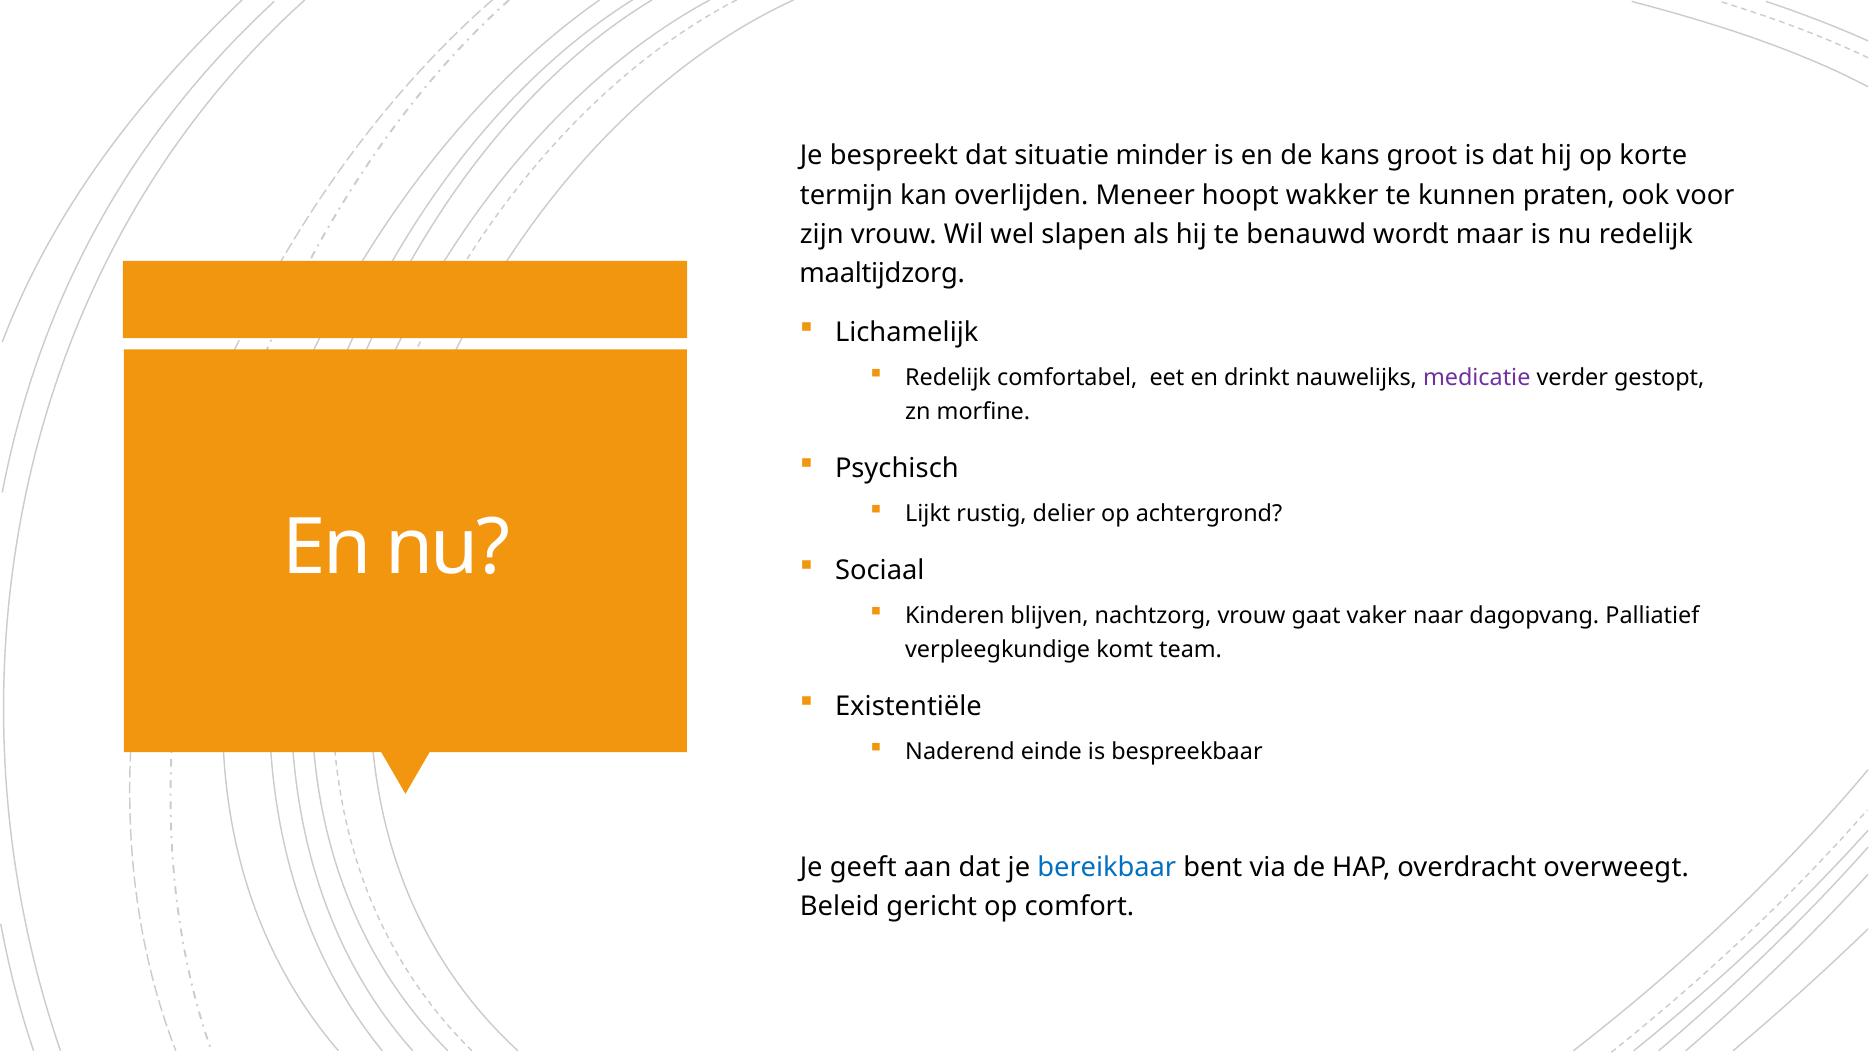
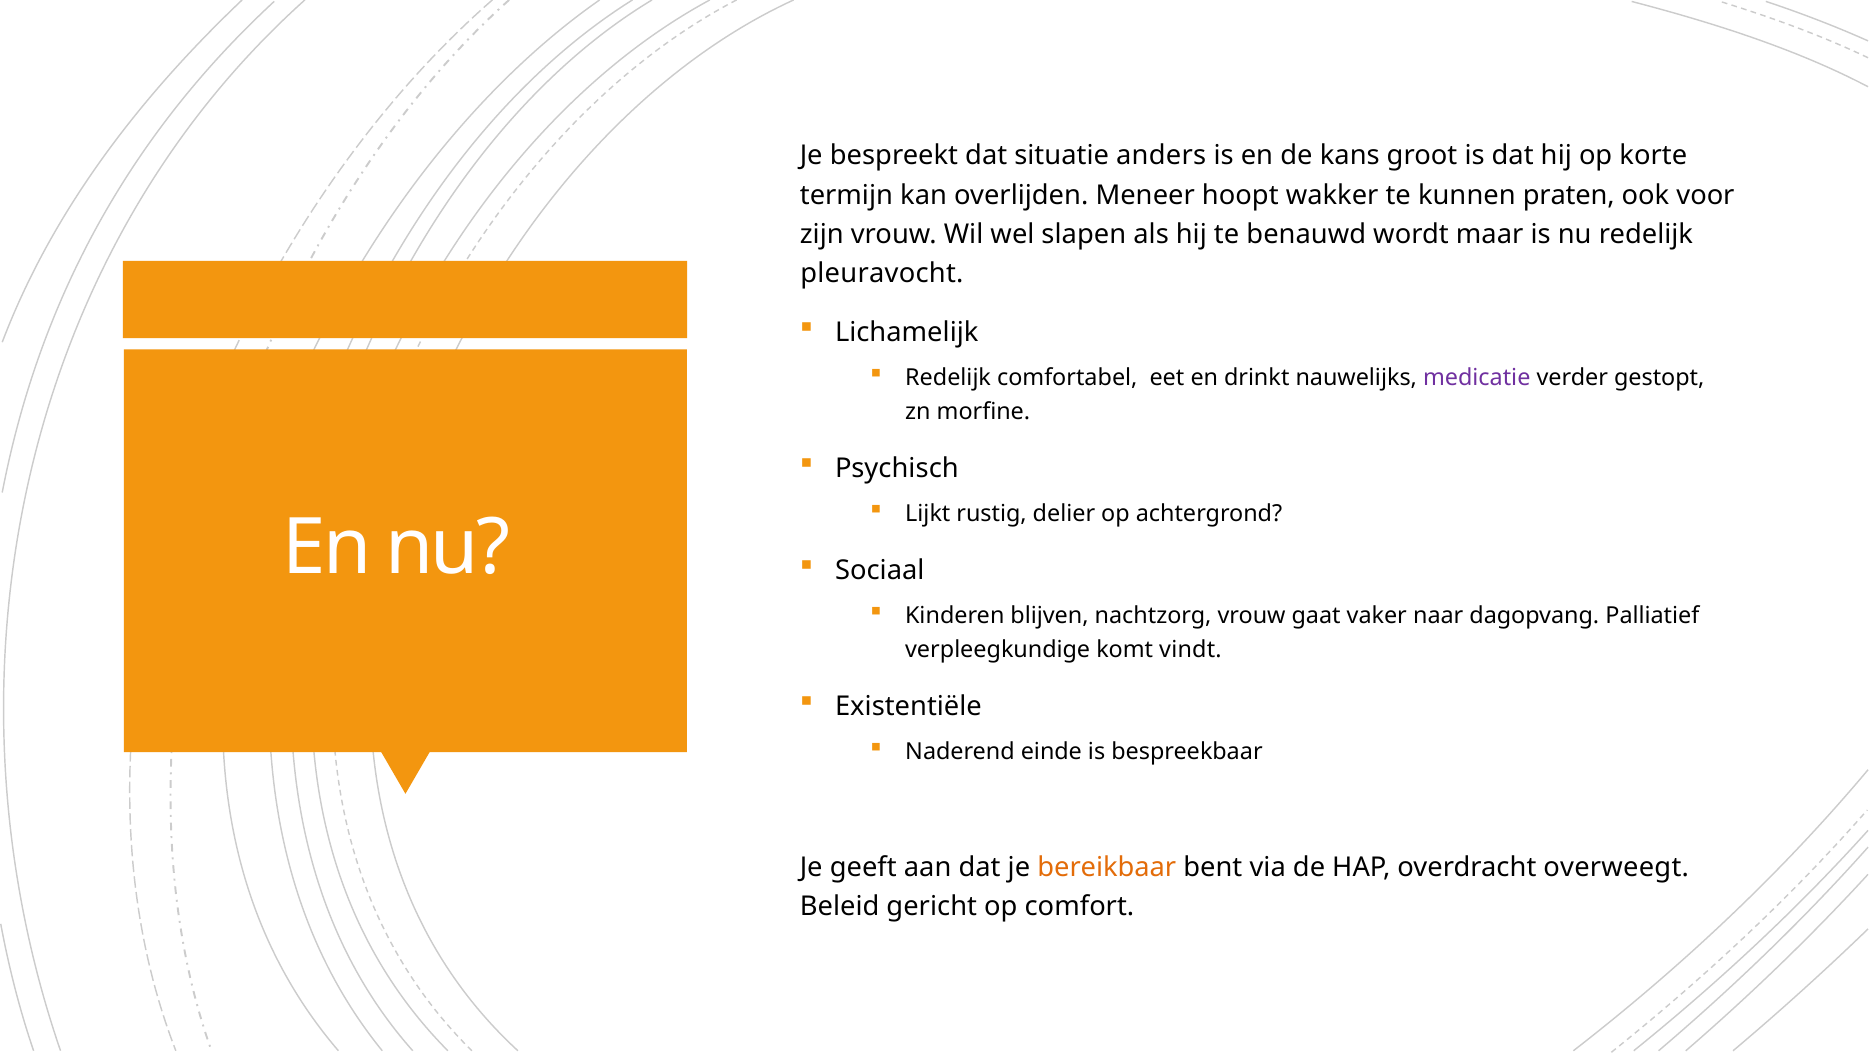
minder: minder -> anders
maaltijdzorg: maaltijdzorg -> pleuravocht
team: team -> vindt
bereikbaar colour: blue -> orange
